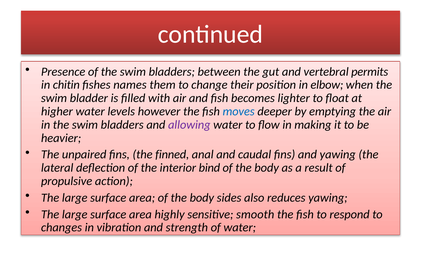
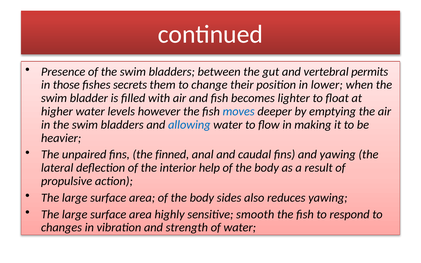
chitin: chitin -> those
names: names -> secrets
elbow: elbow -> lower
allowing colour: purple -> blue
bind: bind -> help
